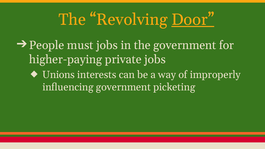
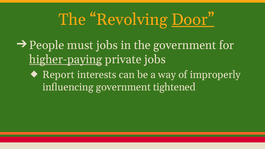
higher-paying underline: none -> present
Unions: Unions -> Report
picketing: picketing -> tightened
